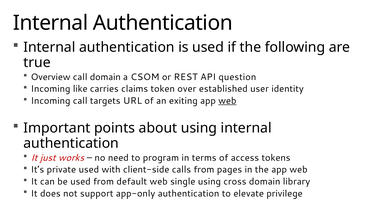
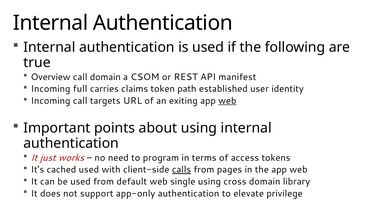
question: question -> manifest
like: like -> full
over: over -> path
private: private -> cached
calls underline: none -> present
